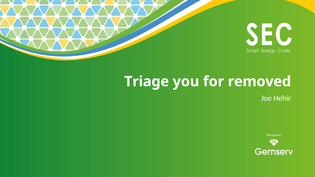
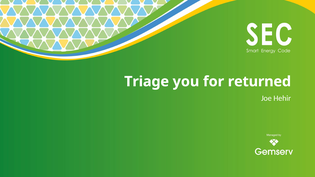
removed: removed -> returned
